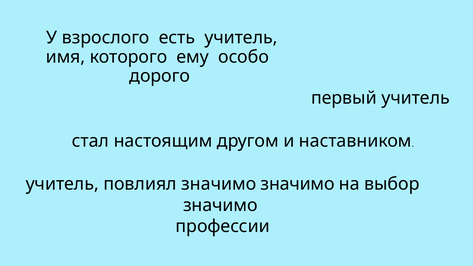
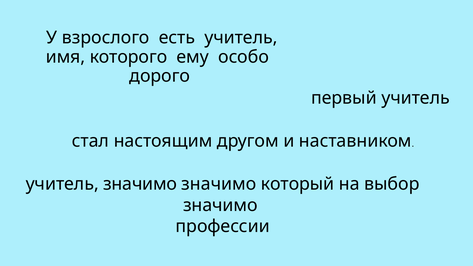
учитель повлиял: повлиял -> значимо
значимо значимо: значимо -> который
